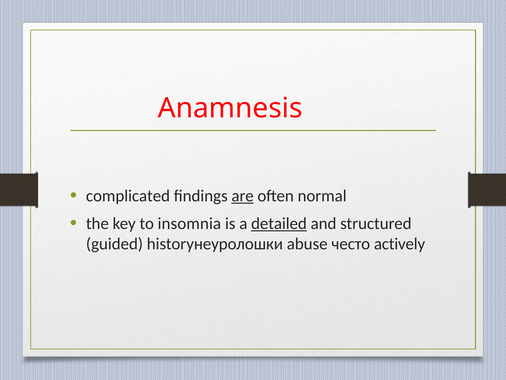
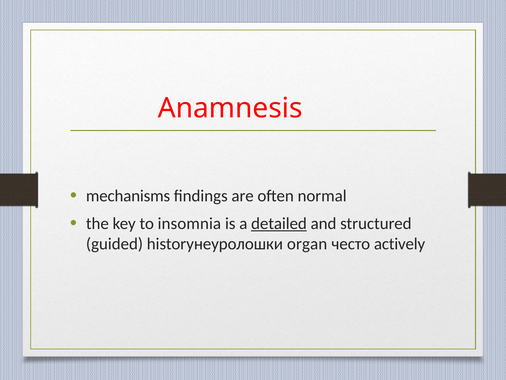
complicated: complicated -> mechanisms
are underline: present -> none
abuse: abuse -> organ
